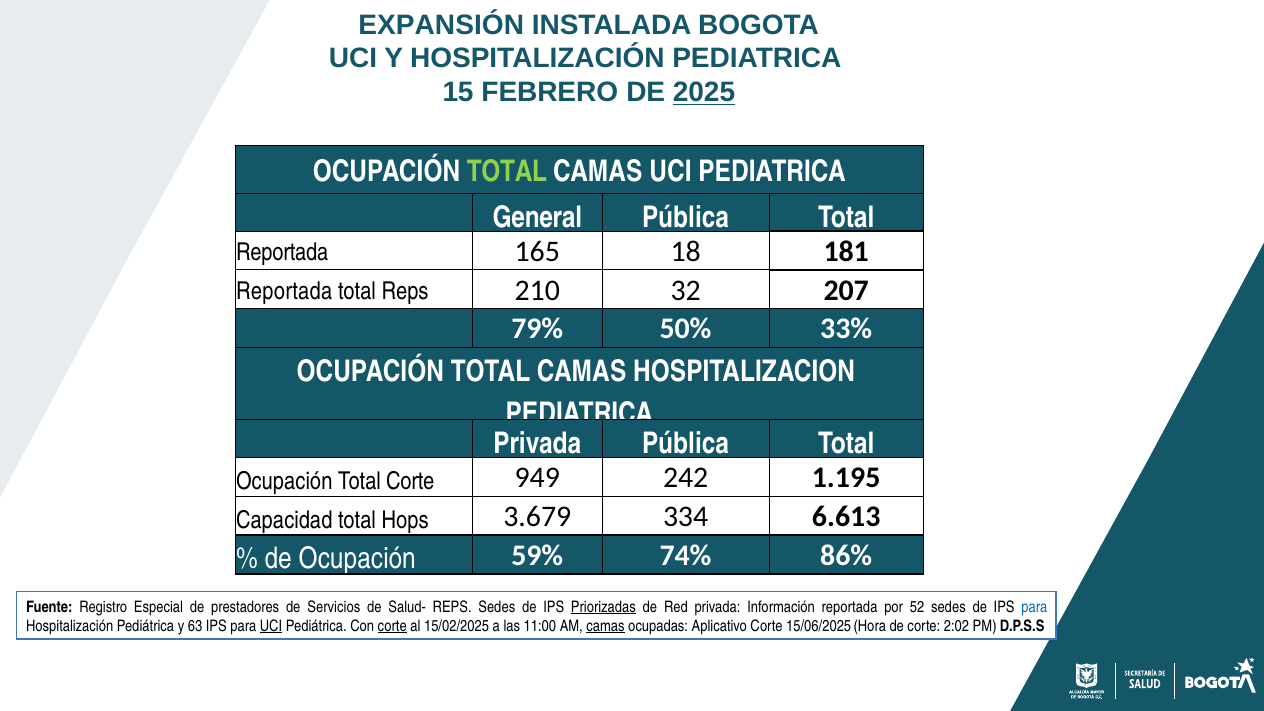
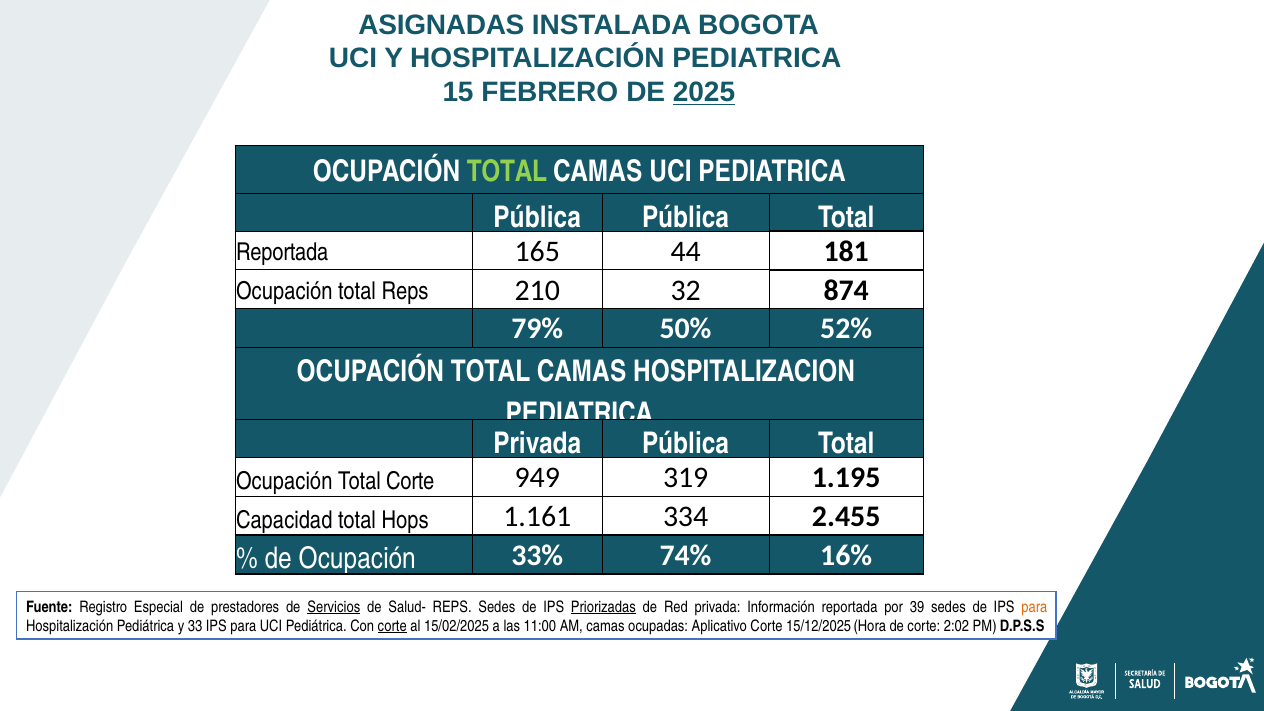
EXPANSIÓN: EXPANSIÓN -> ASIGNADAS
General at (537, 217): General -> Pública
18: 18 -> 44
Reportada at (284, 291): Reportada -> Ocupación
207: 207 -> 874
33%: 33% -> 52%
242: 242 -> 319
3.679: 3.679 -> 1.161
6.613: 6.613 -> 2.455
59%: 59% -> 33%
86%: 86% -> 16%
Servicios underline: none -> present
52: 52 -> 39
para at (1034, 607) colour: blue -> orange
63: 63 -> 33
UCI at (271, 626) underline: present -> none
camas at (606, 626) underline: present -> none
15/06/2025: 15/06/2025 -> 15/12/2025
